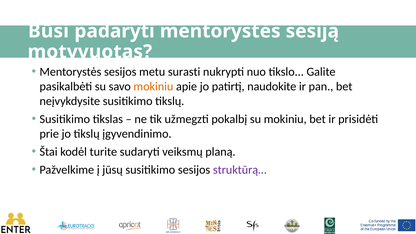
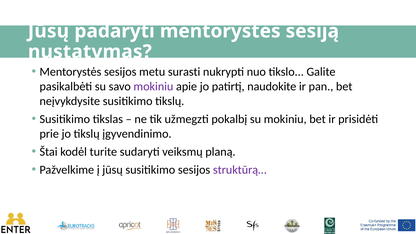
Būsi at (48, 31): Būsi -> Jūsų
motyvuotas: motyvuotas -> nustatymas
mokiniu at (153, 87) colour: orange -> purple
